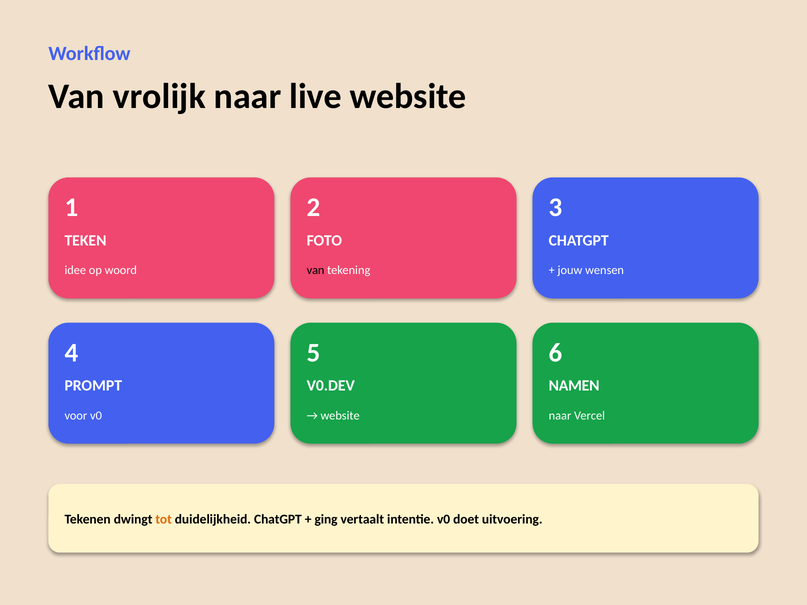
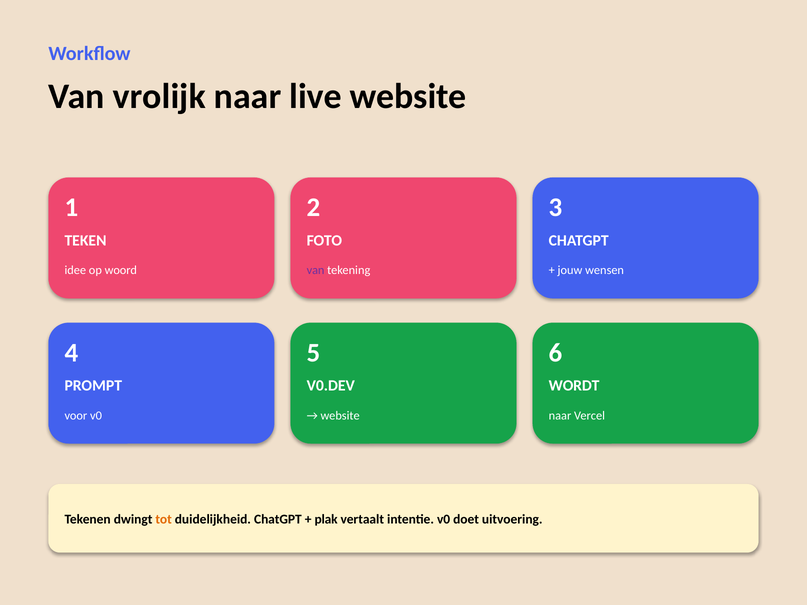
van at (316, 271) colour: black -> purple
NAMEN: NAMEN -> WORDT
ging: ging -> plak
